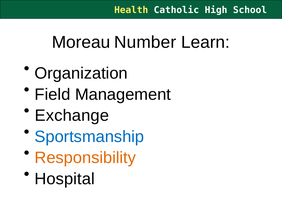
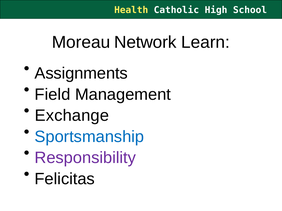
Number: Number -> Network
Organization: Organization -> Assignments
Responsibility colour: orange -> purple
Hospital: Hospital -> Felicitas
